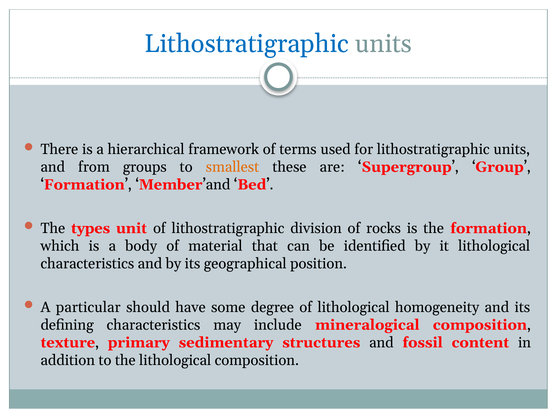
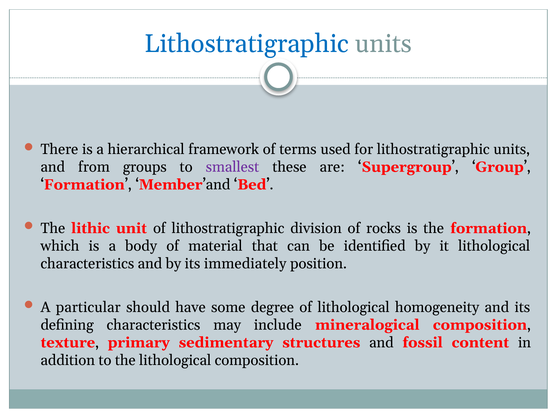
smallest colour: orange -> purple
types: types -> lithic
geographical: geographical -> immediately
